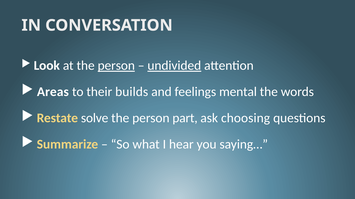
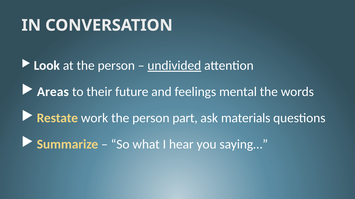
person at (116, 66) underline: present -> none
builds: builds -> future
solve: solve -> work
choosing: choosing -> materials
